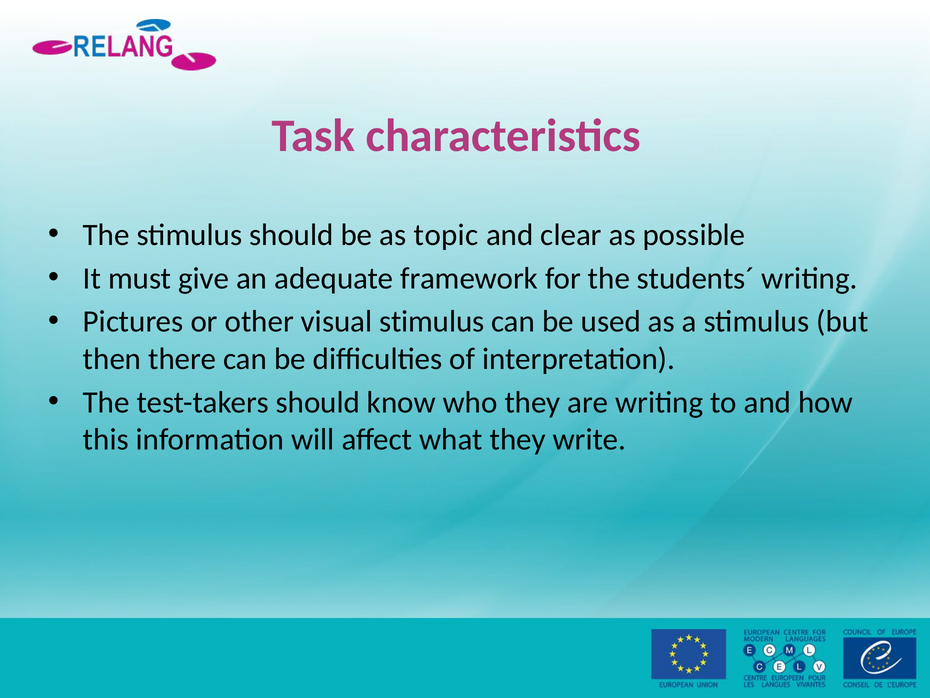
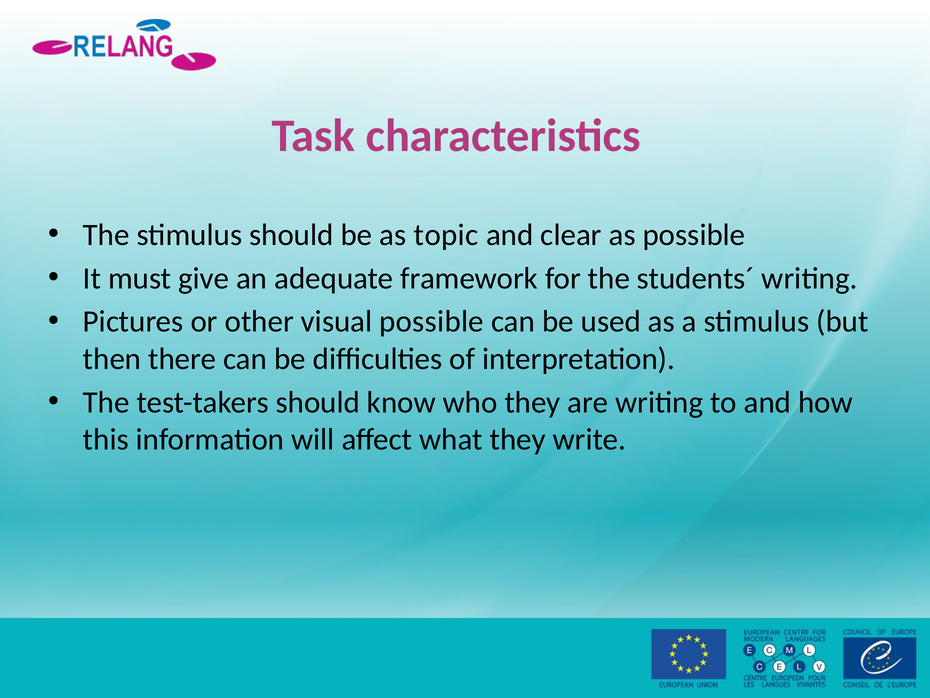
visual stimulus: stimulus -> possible
